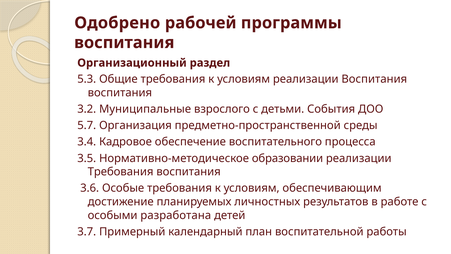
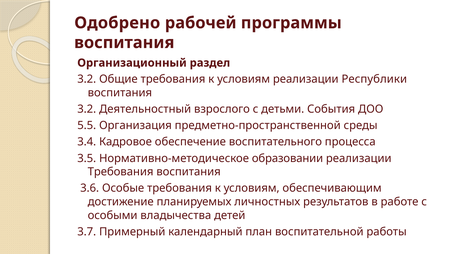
5.3 at (87, 79): 5.3 -> 3.2
реализации Воспитания: Воспитания -> Республики
Муниципальные: Муниципальные -> Деятельностный
5.7: 5.7 -> 5.5
разработана: разработана -> владычества
